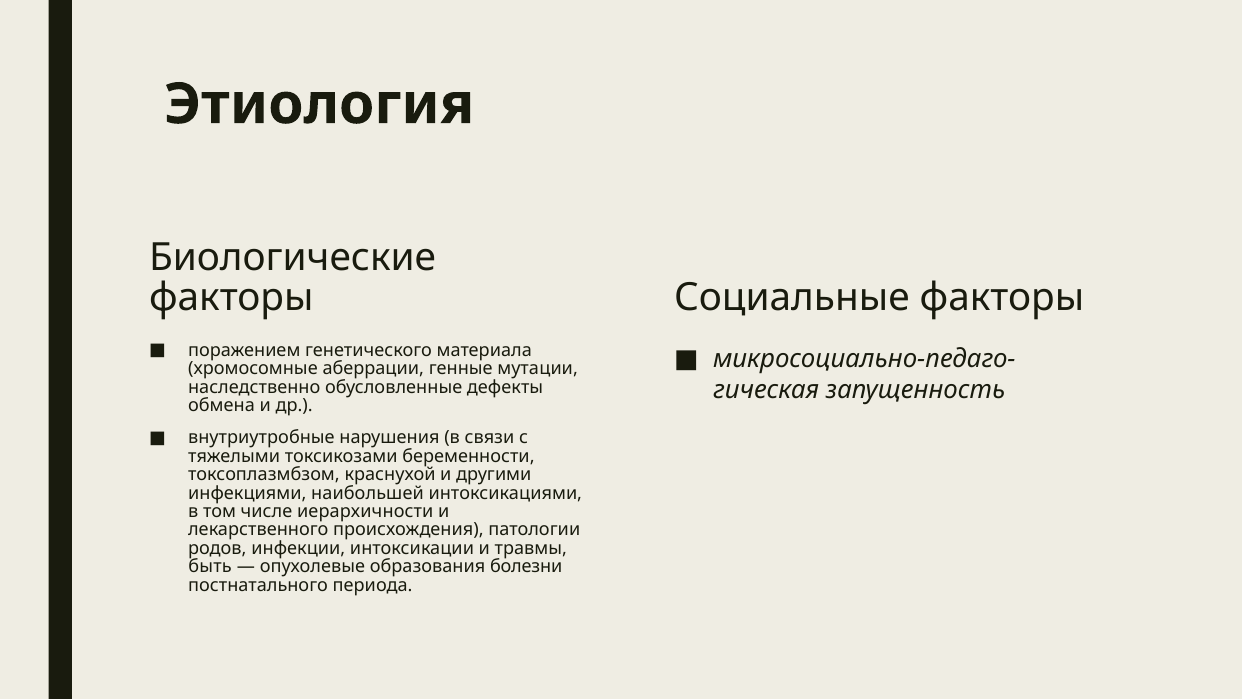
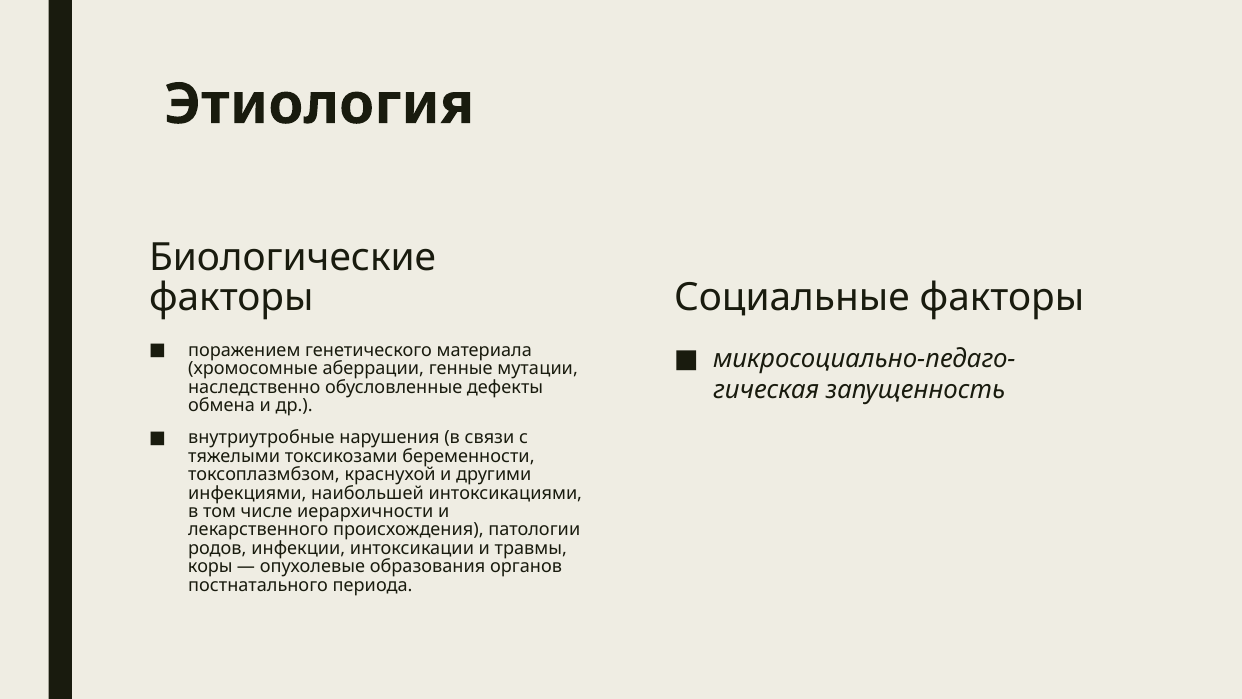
быть: быть -> коры
болезни: болезни -> органов
